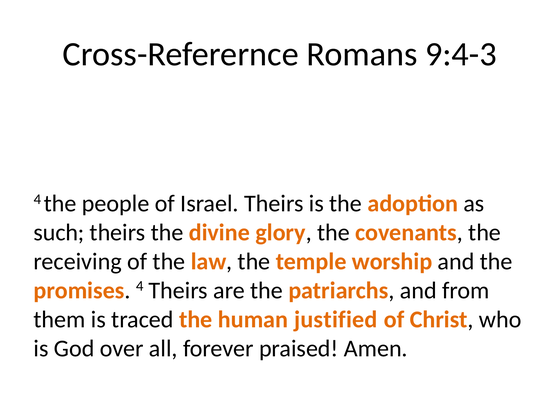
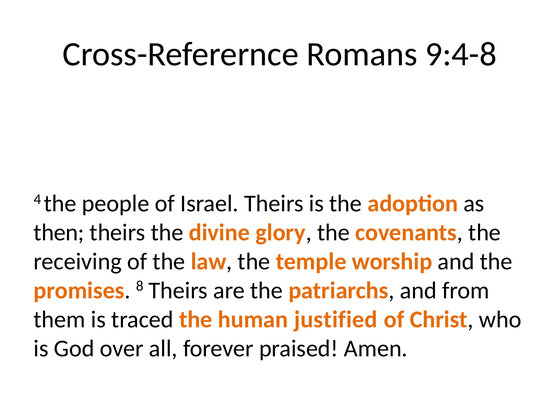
9:4-3: 9:4-3 -> 9:4-8
such: such -> then
promises 4: 4 -> 8
